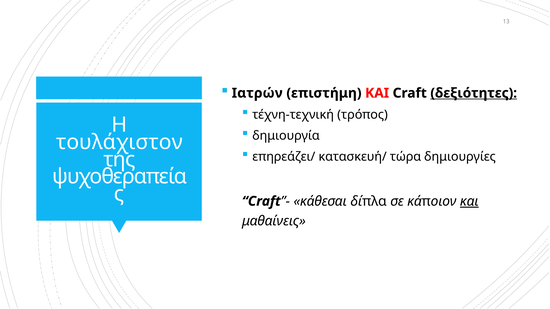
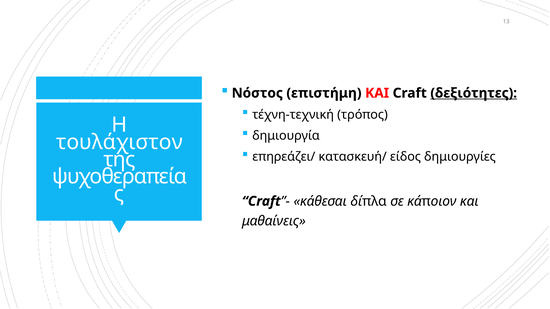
Ιατρών: Ιατρών -> Νόστος
τώρα: τώρα -> είδος
και at (469, 201) underline: present -> none
